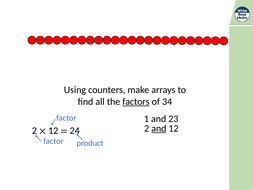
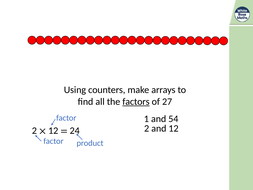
34: 34 -> 27
23: 23 -> 54
and at (159, 128) underline: present -> none
